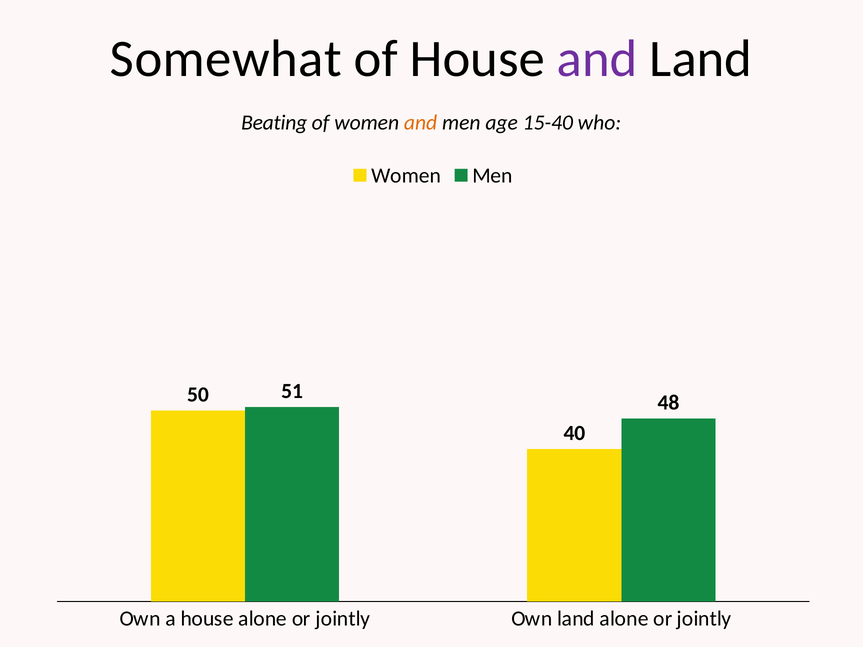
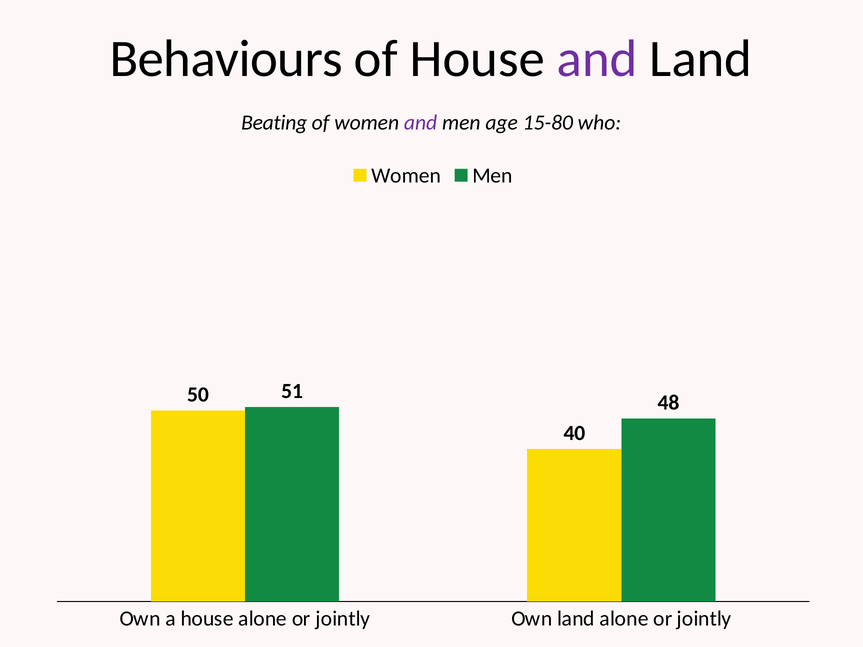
Somewhat: Somewhat -> Behaviours
and at (421, 123) colour: orange -> purple
15-40: 15-40 -> 15-80
